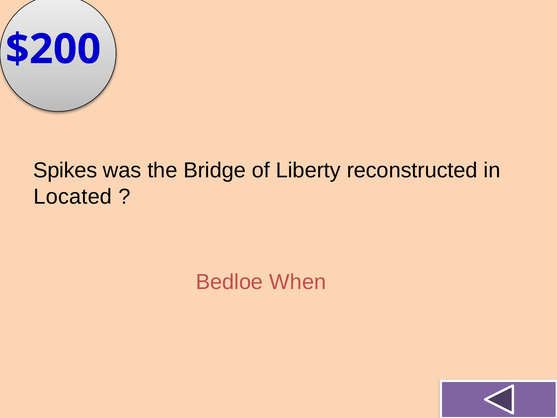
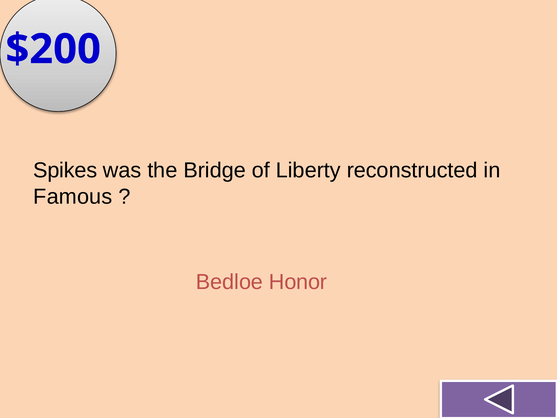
Located: Located -> Famous
When: When -> Honor
